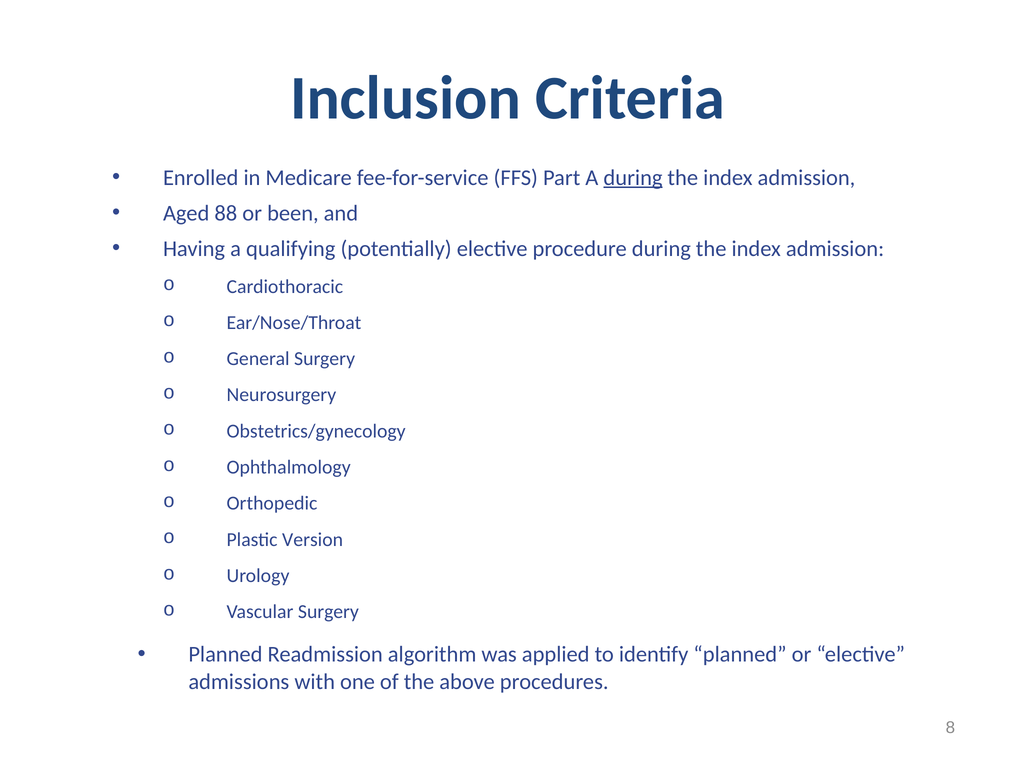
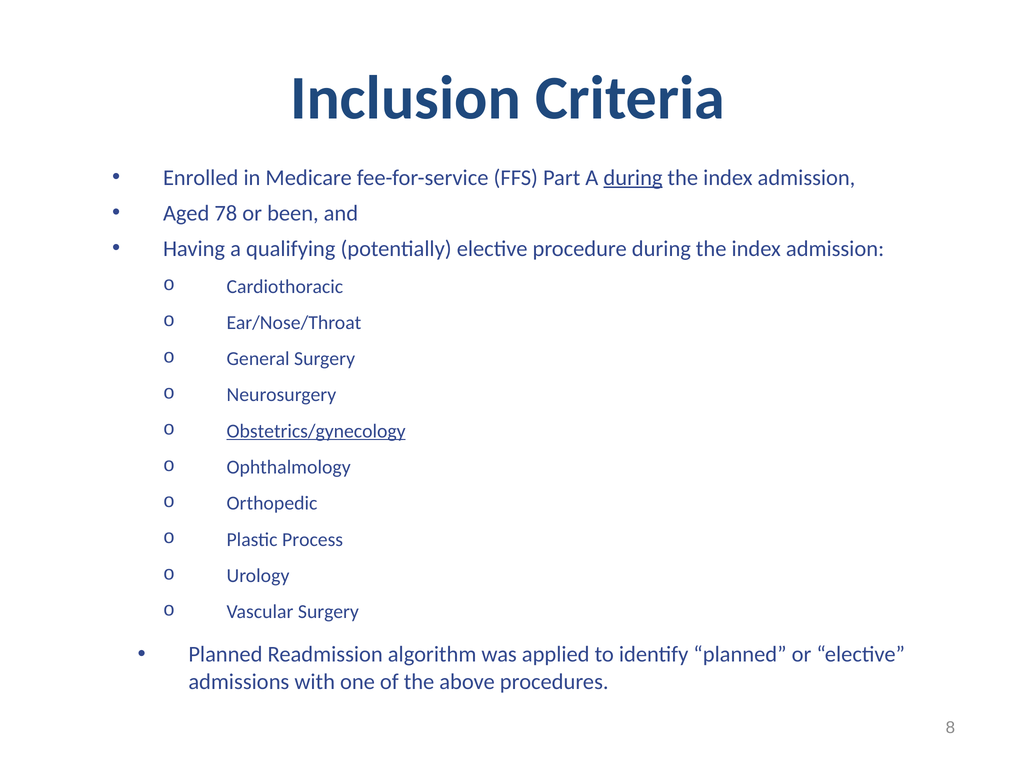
88: 88 -> 78
Obstetrics/gynecology underline: none -> present
Version: Version -> Process
